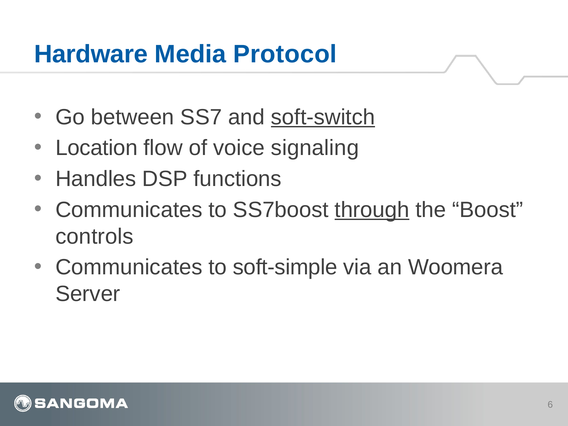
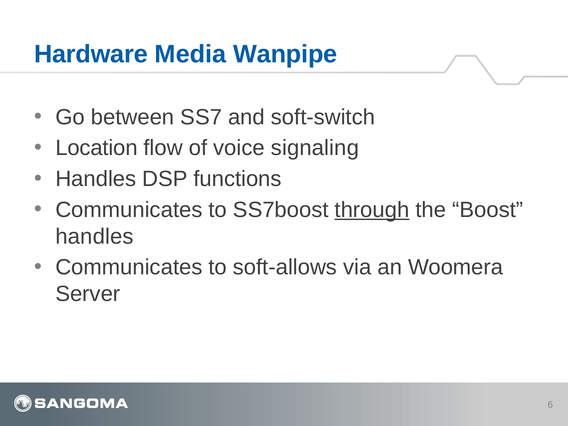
Protocol: Protocol -> Wanpipe
soft-switch underline: present -> none
controls at (95, 236): controls -> handles
soft-simple: soft-simple -> soft-allows
